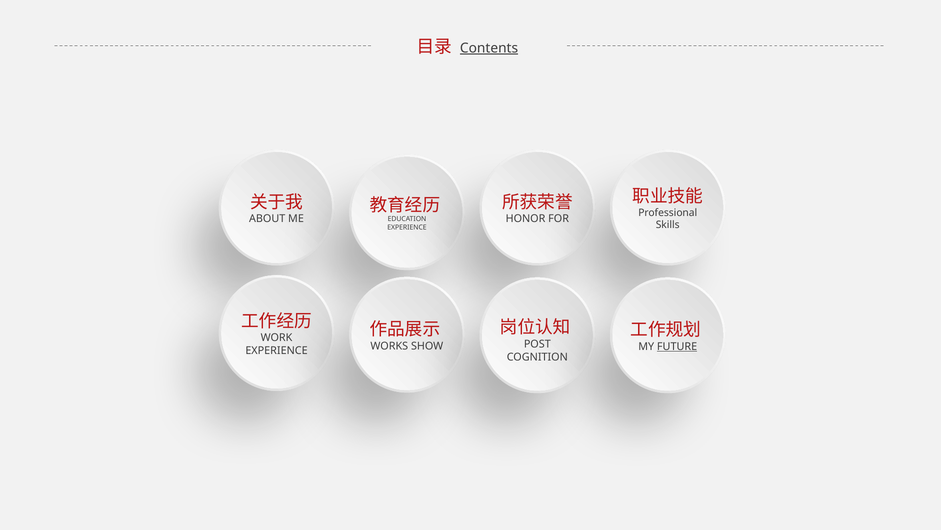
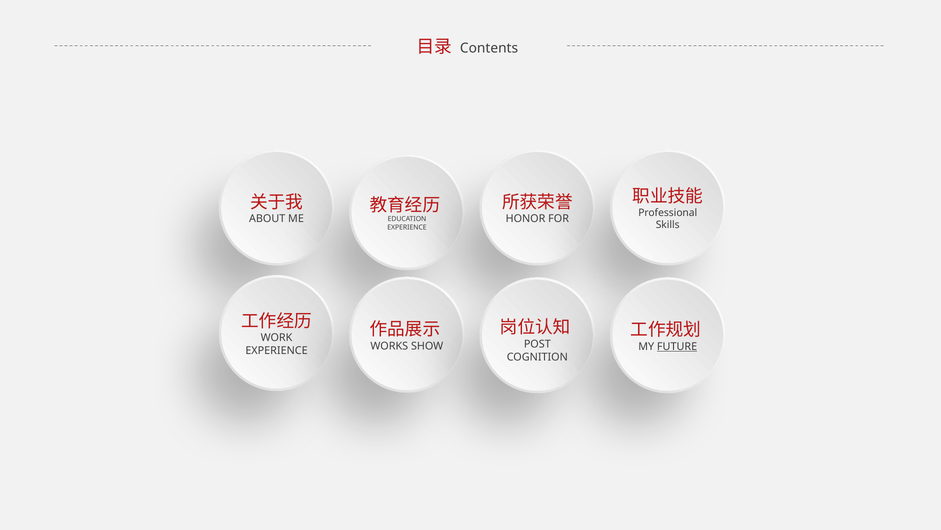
Contents underline: present -> none
